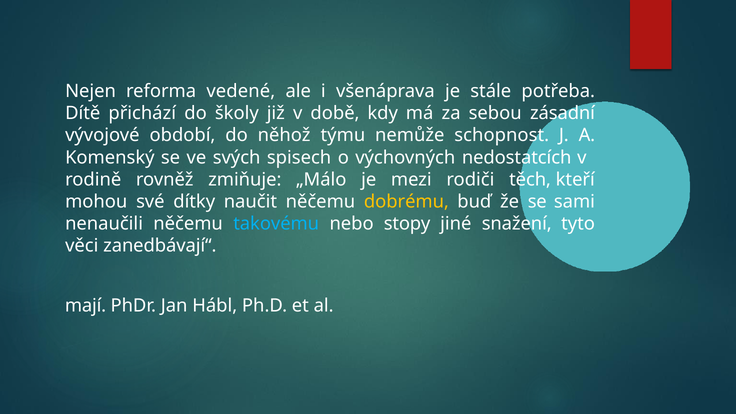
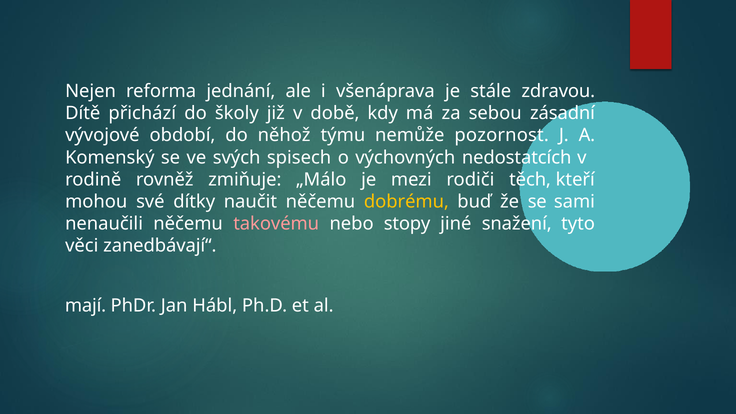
vedené: vedené -> jednání
potřeba: potřeba -> zdravou
schopnost: schopnost -> pozornost
takovému colour: light blue -> pink
